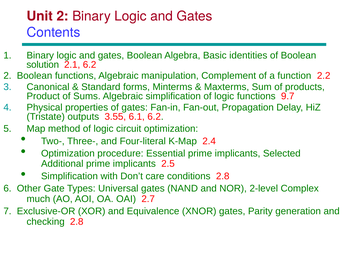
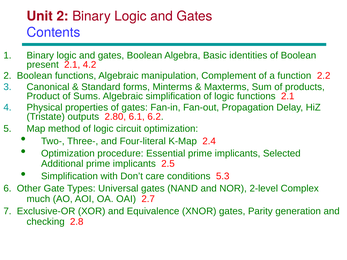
solution: solution -> present
2.1 6.2: 6.2 -> 4.2
functions 9.7: 9.7 -> 2.1
3.55: 3.55 -> 2.80
conditions 2.8: 2.8 -> 5.3
